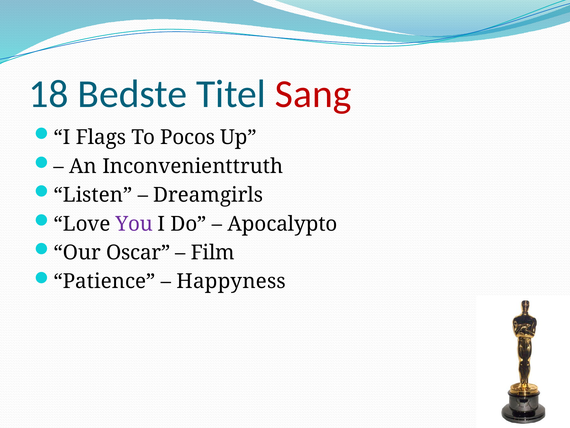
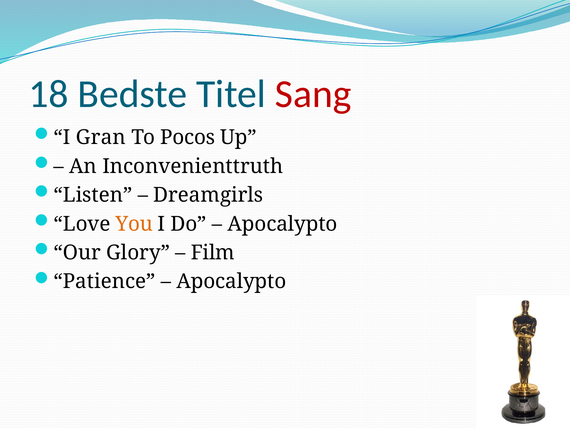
Flags: Flags -> Gran
You colour: purple -> orange
Oscar: Oscar -> Glory
Happyness at (231, 281): Happyness -> Apocalypto
